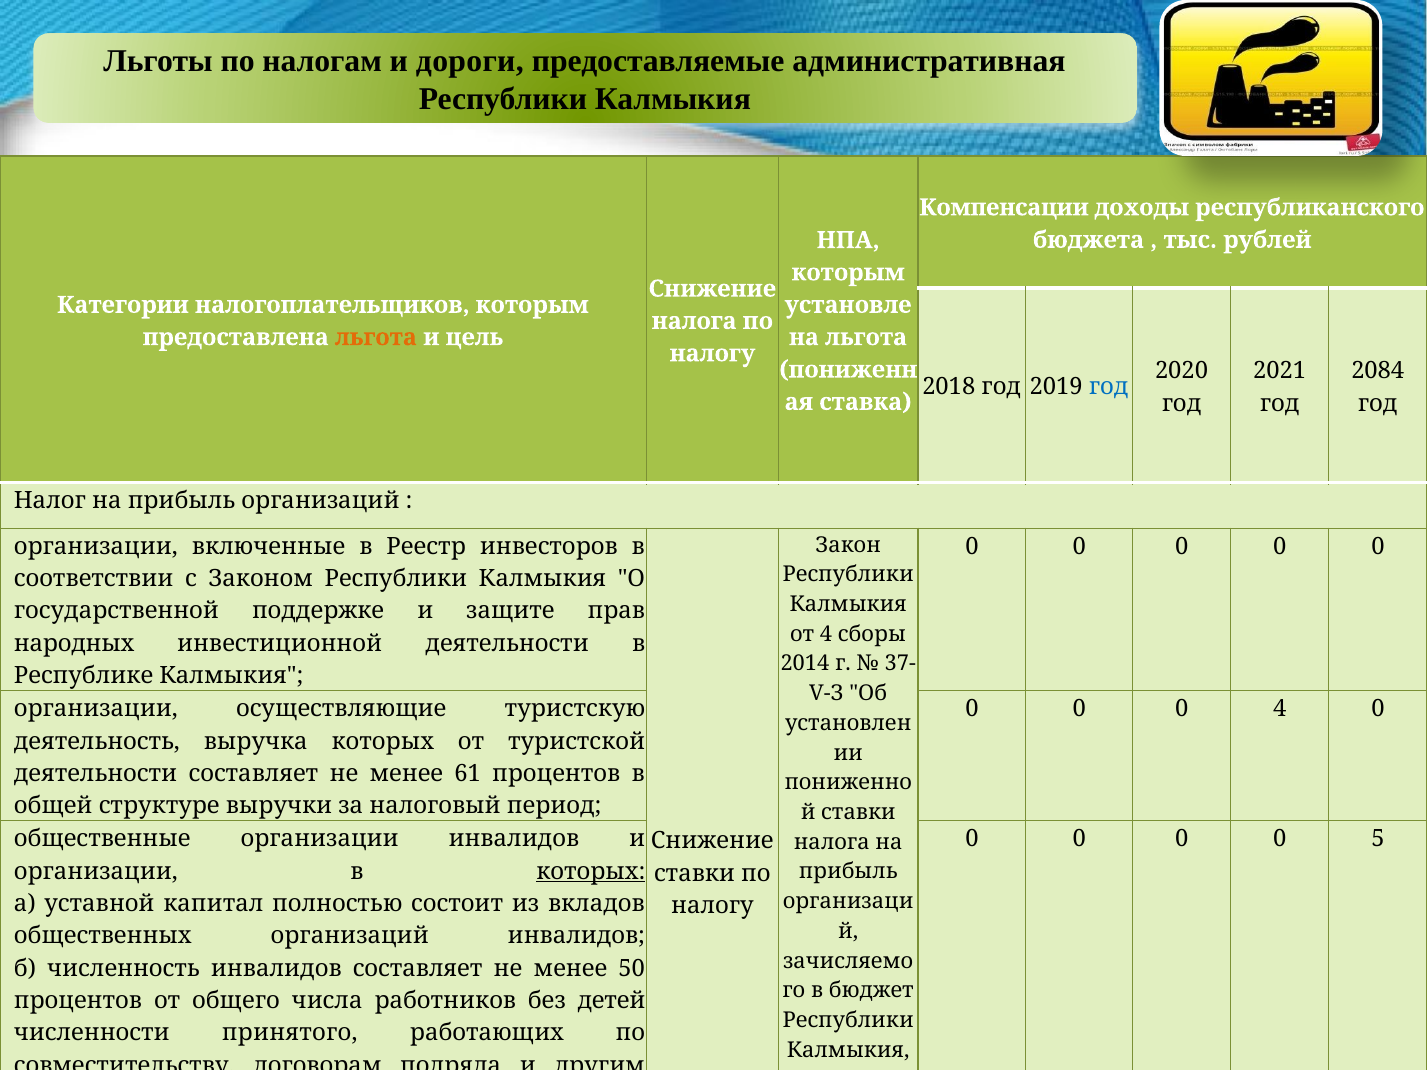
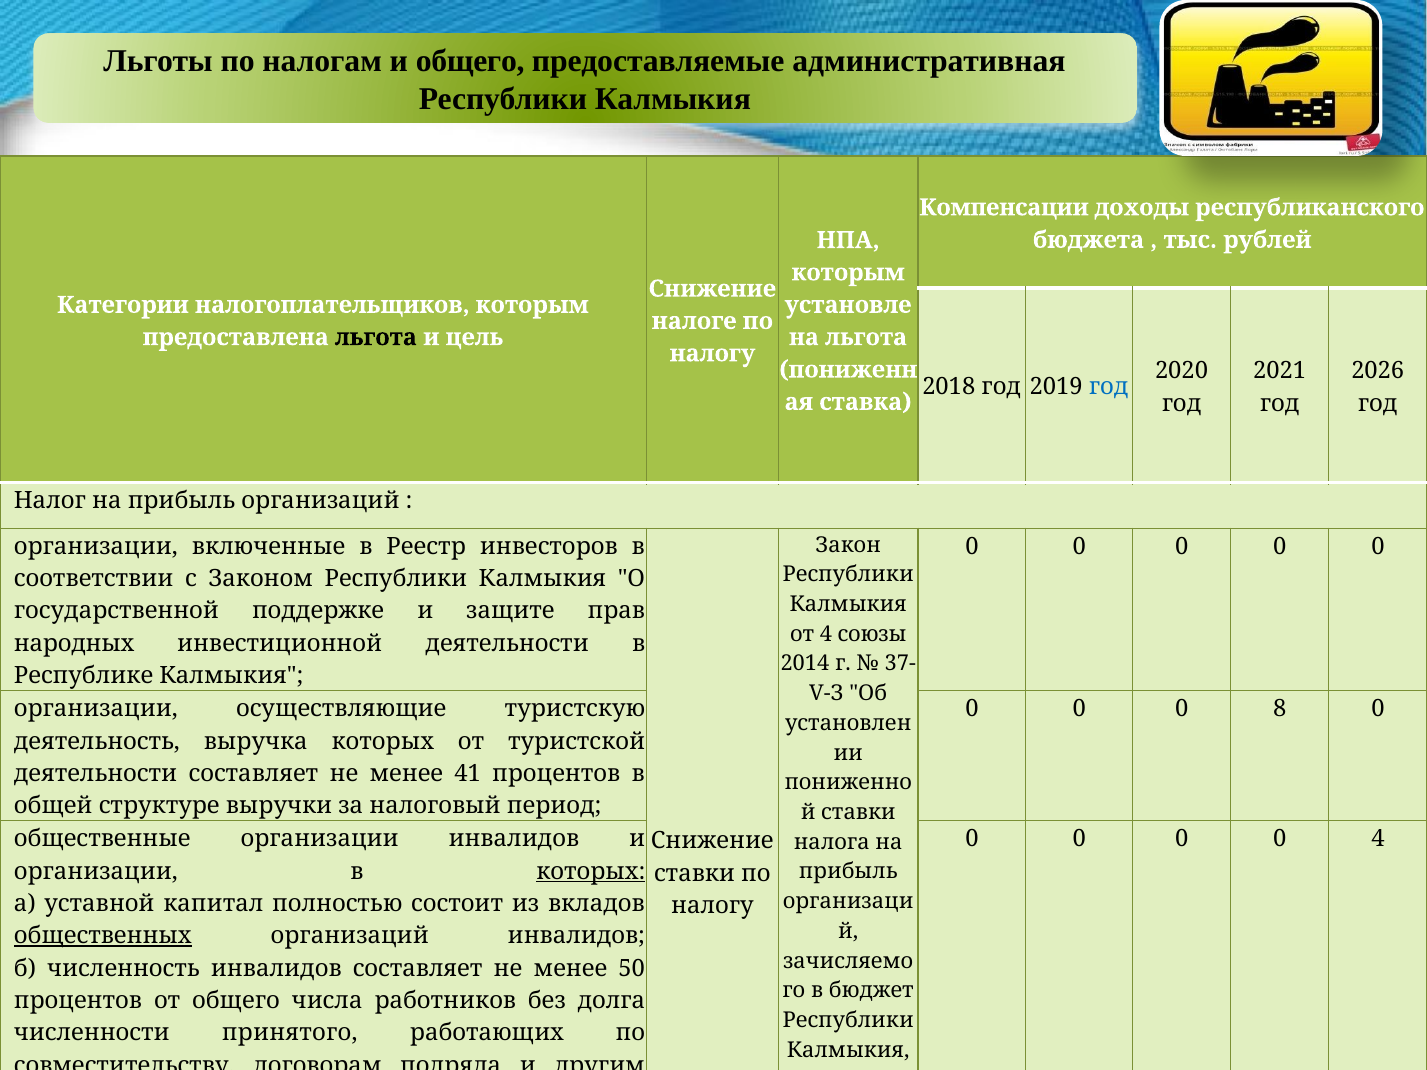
и дороги: дороги -> общего
налога at (694, 321): налога -> налоге
льгота at (376, 337) colour: orange -> black
2084: 2084 -> 2026
сборы: сборы -> союзы
0 4: 4 -> 8
61: 61 -> 41
0 5: 5 -> 4
общественных underline: none -> present
детей: детей -> долга
